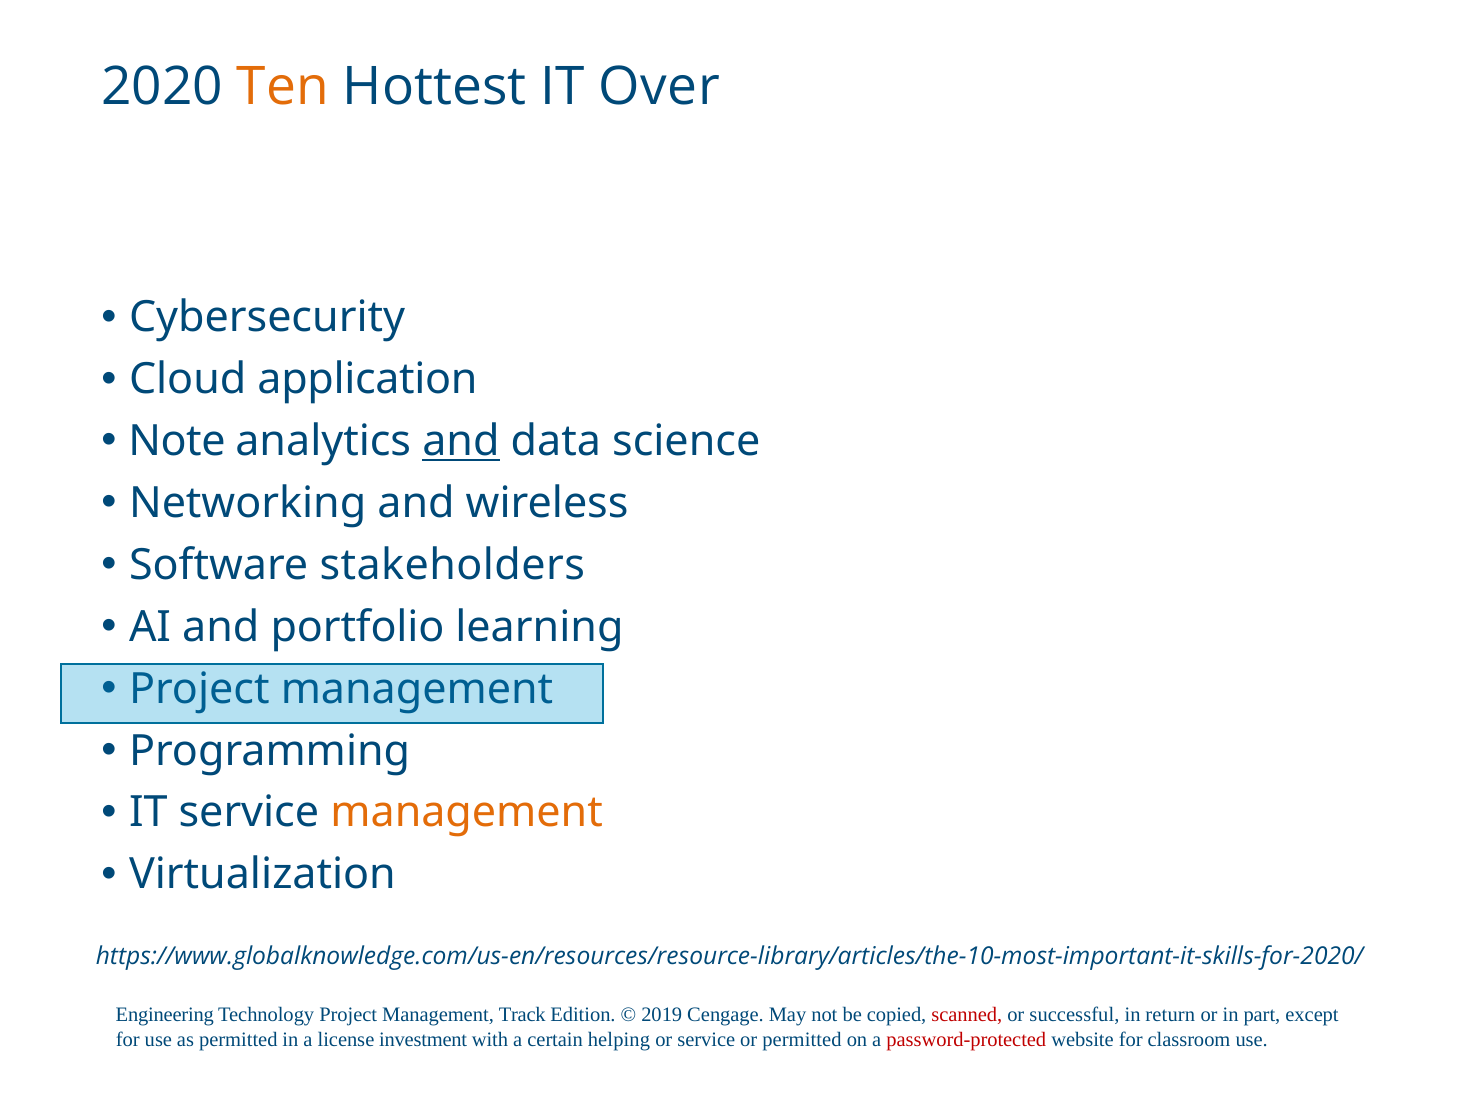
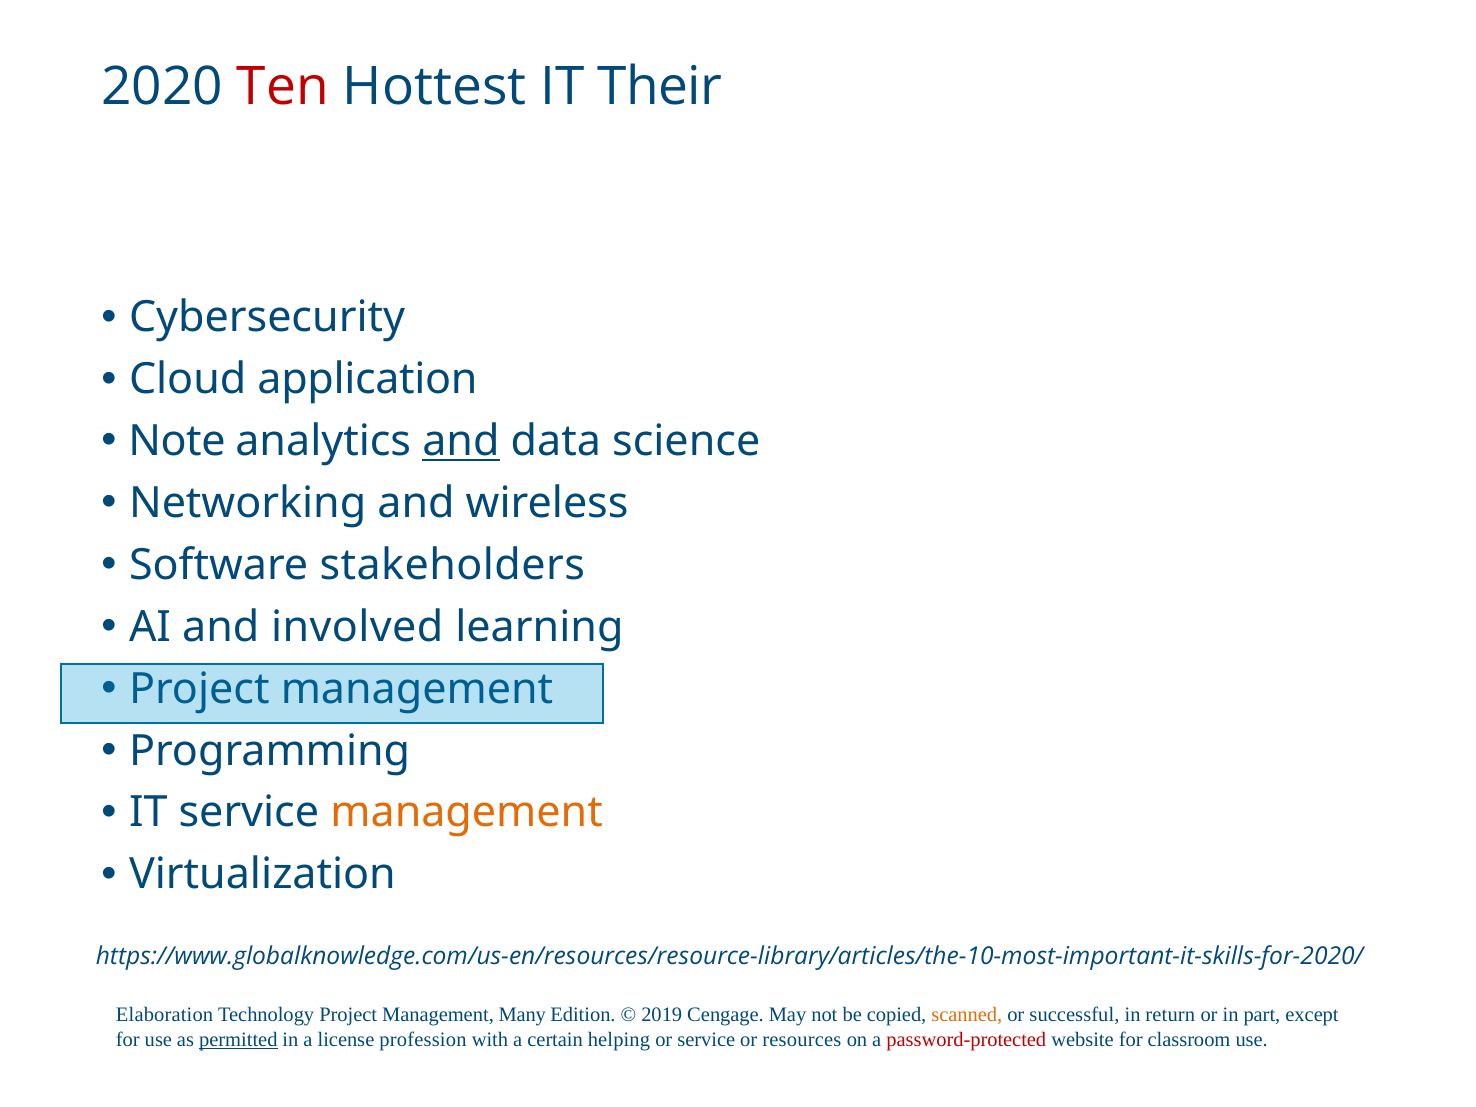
Ten colour: orange -> red
Over: Over -> Their
portfolio: portfolio -> involved
Engineering: Engineering -> Elaboration
Track: Track -> Many
scanned colour: red -> orange
permitted at (238, 1039) underline: none -> present
investment: investment -> profession
or permitted: permitted -> resources
